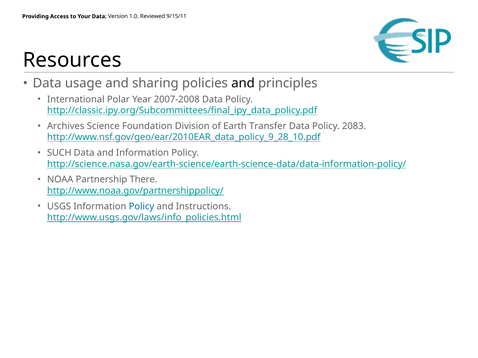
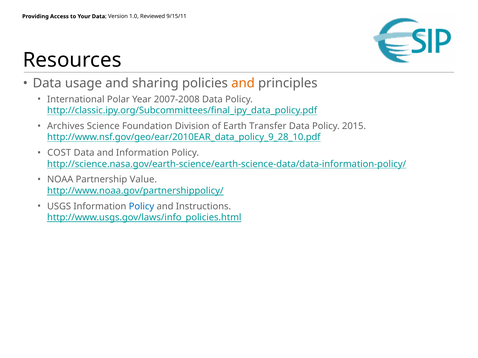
and at (243, 83) colour: black -> orange
2083: 2083 -> 2015
SUCH: SUCH -> COST
There: There -> Value
